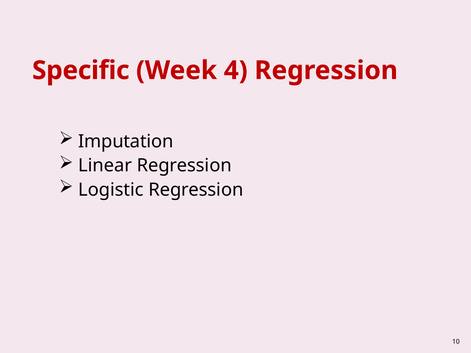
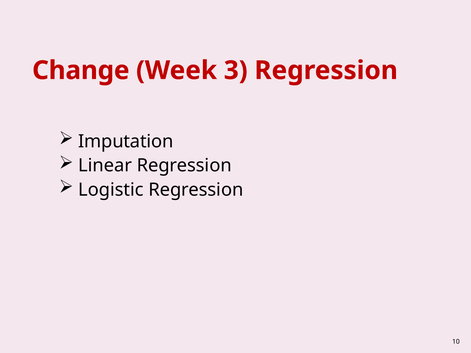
Specific: Specific -> Change
4: 4 -> 3
